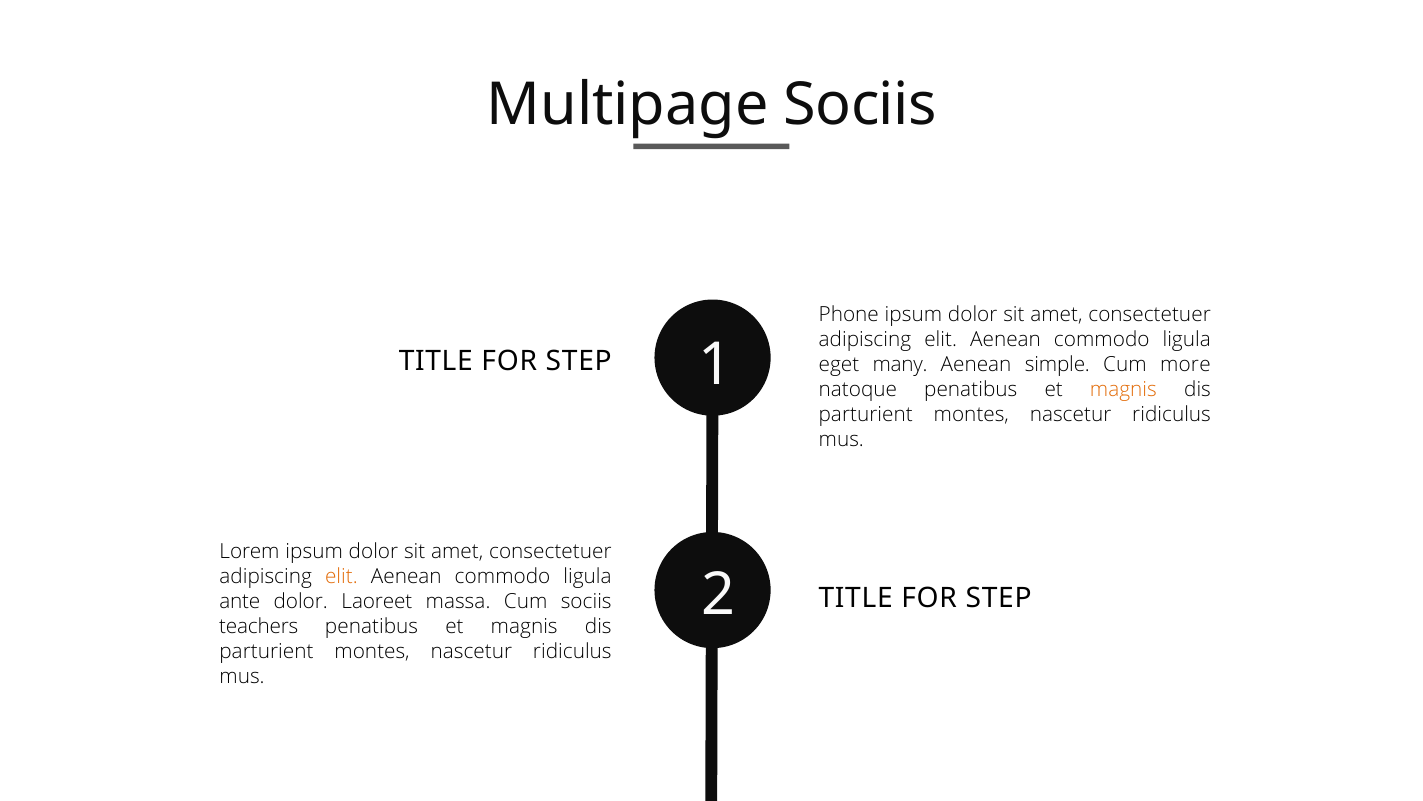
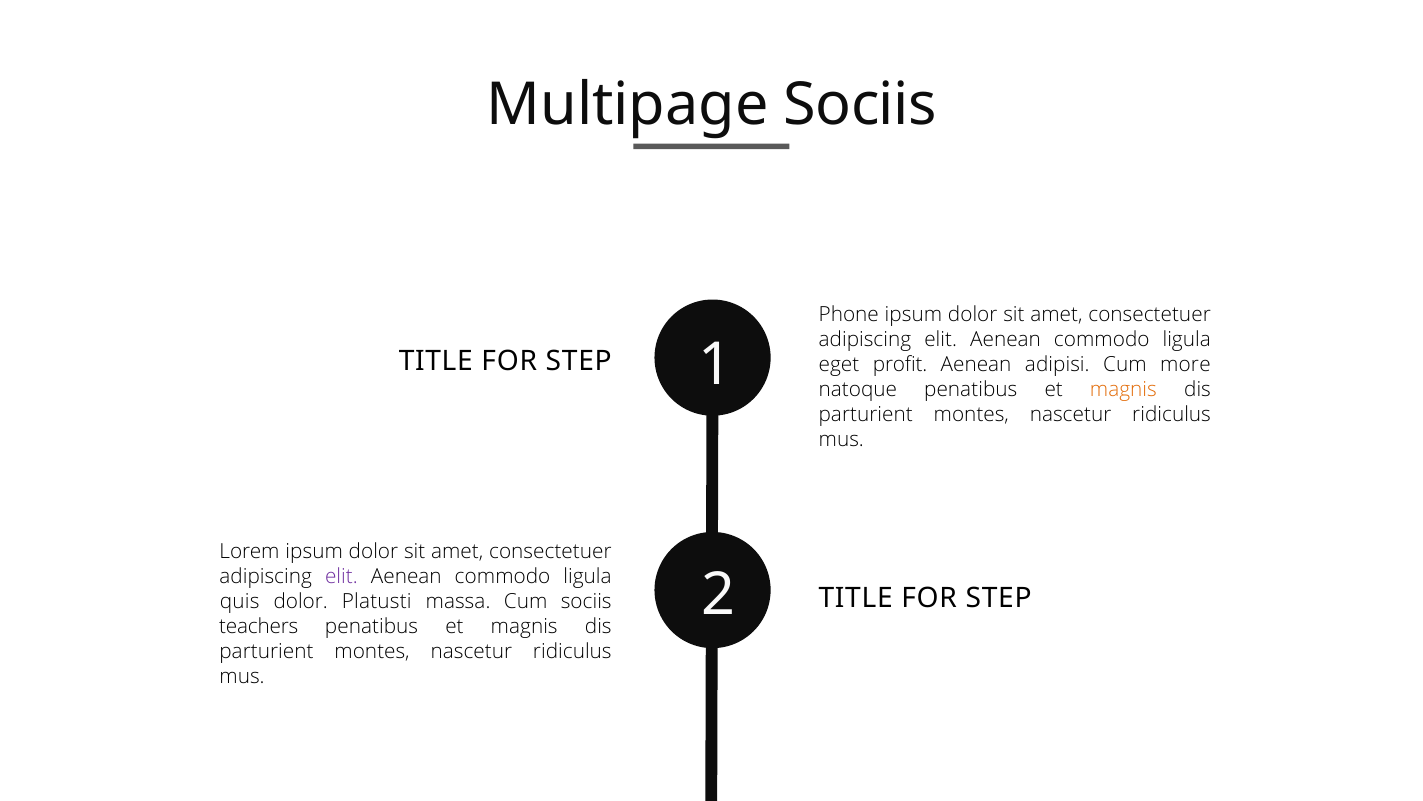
many: many -> profit
simple: simple -> adipisi
elit at (341, 576) colour: orange -> purple
ante: ante -> quis
Laoreet: Laoreet -> Platusti
